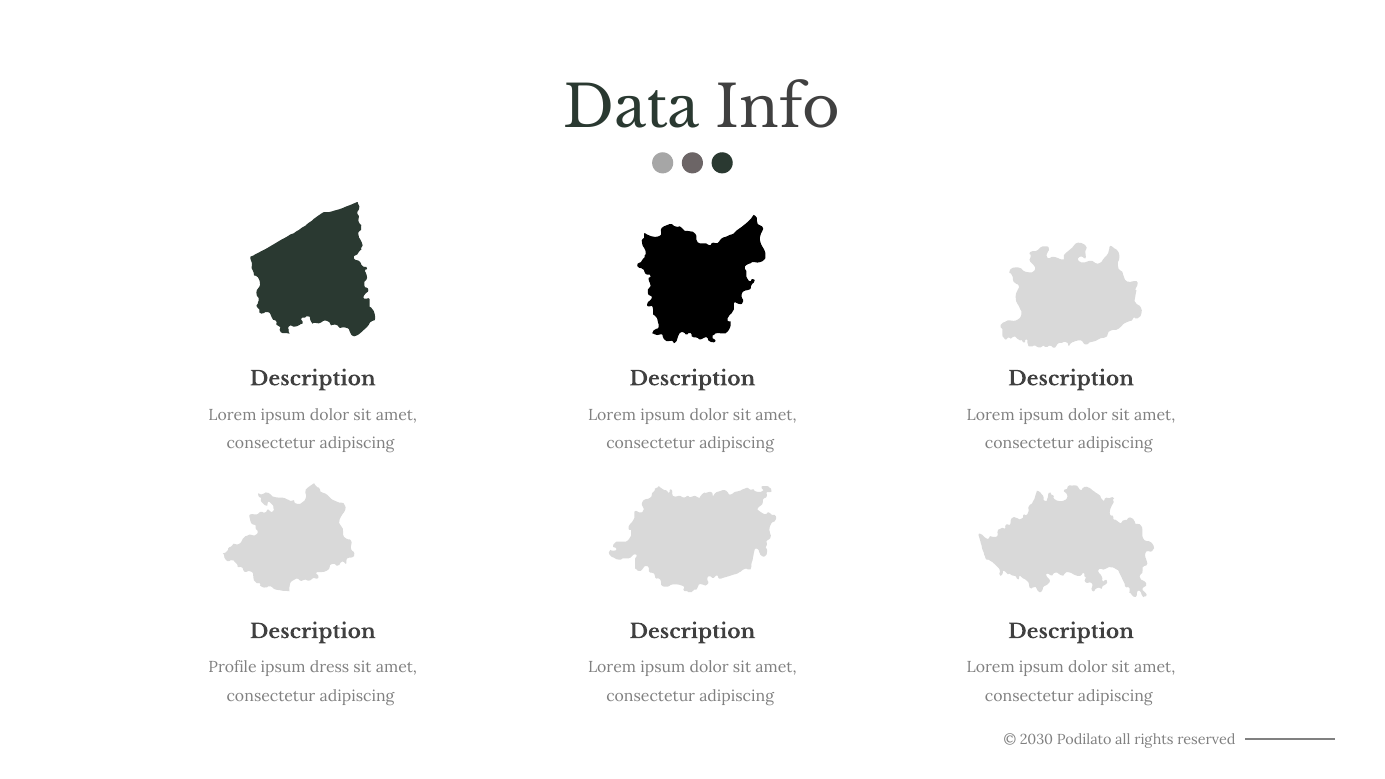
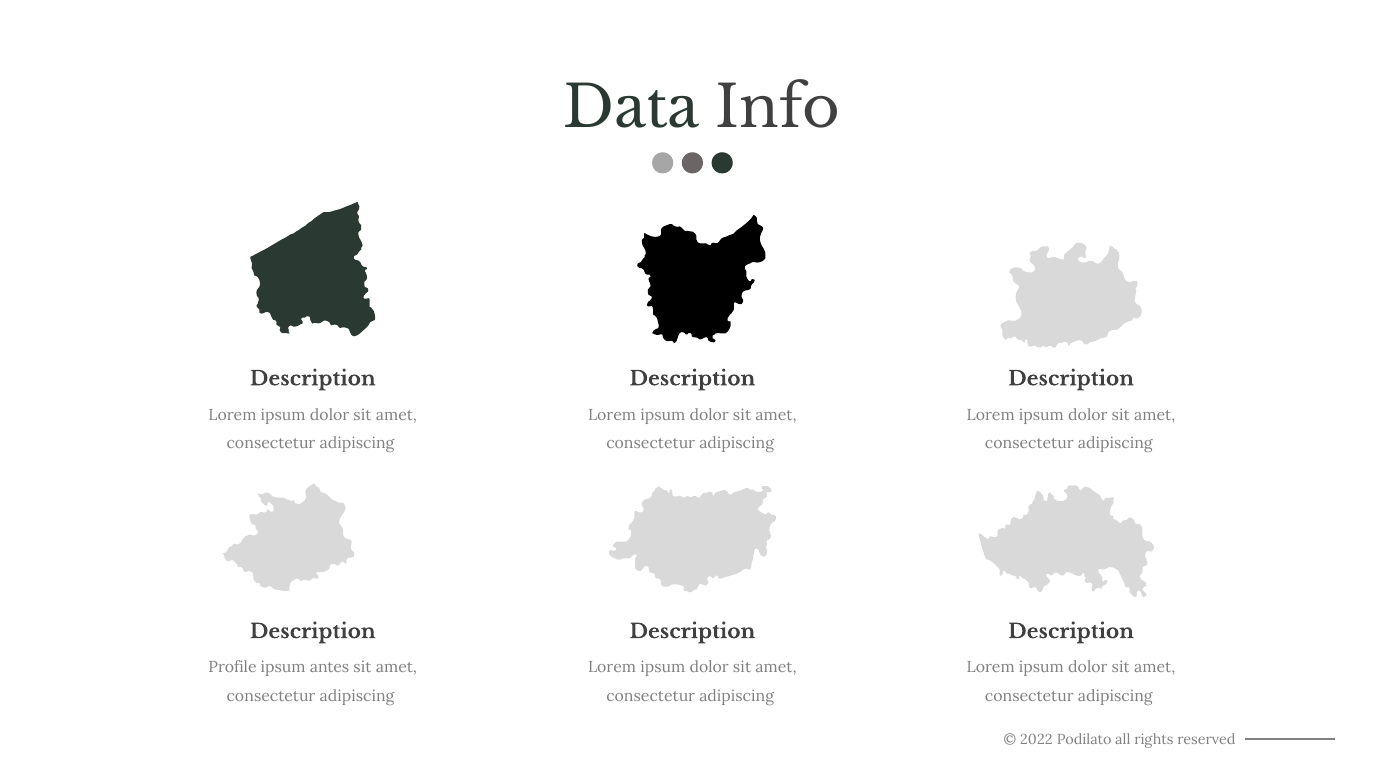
dress: dress -> antes
2030: 2030 -> 2022
